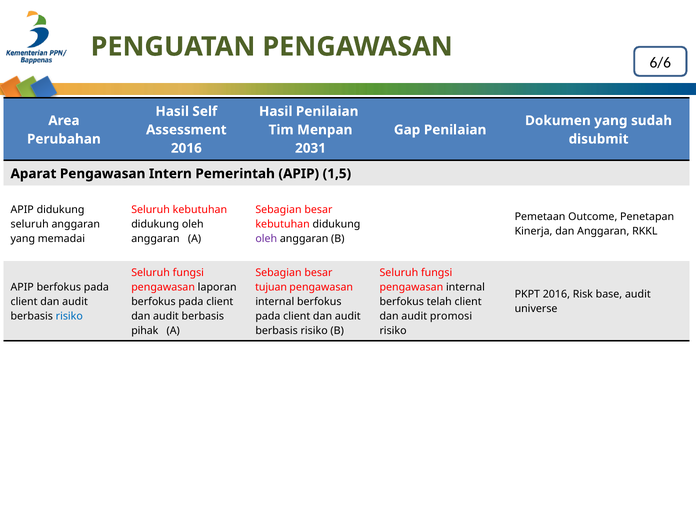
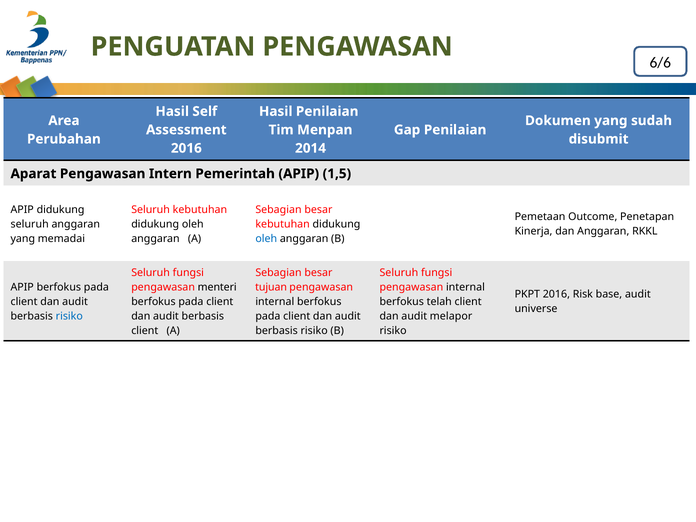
2031: 2031 -> 2014
oleh at (266, 239) colour: purple -> blue
laporan: laporan -> menteri
promosi: promosi -> melapor
pihak at (145, 331): pihak -> client
